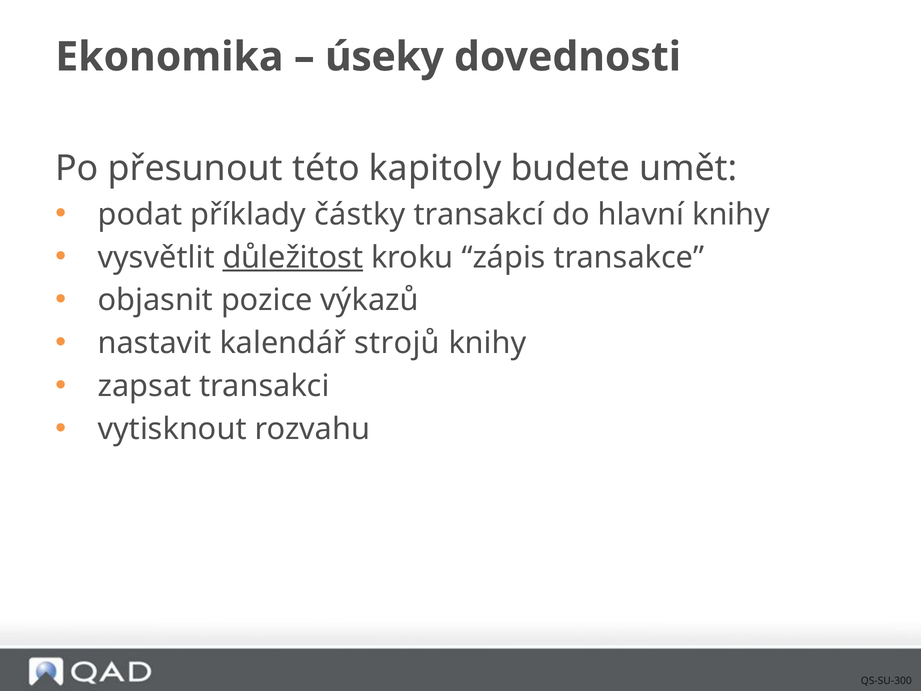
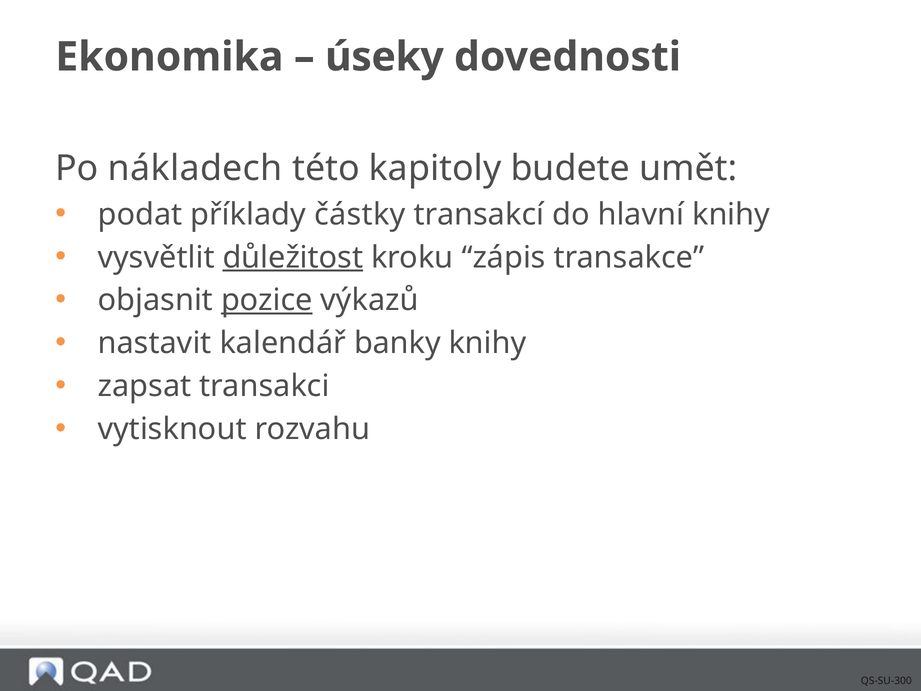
přesunout: přesunout -> nákladech
pozice underline: none -> present
strojů: strojů -> banky
